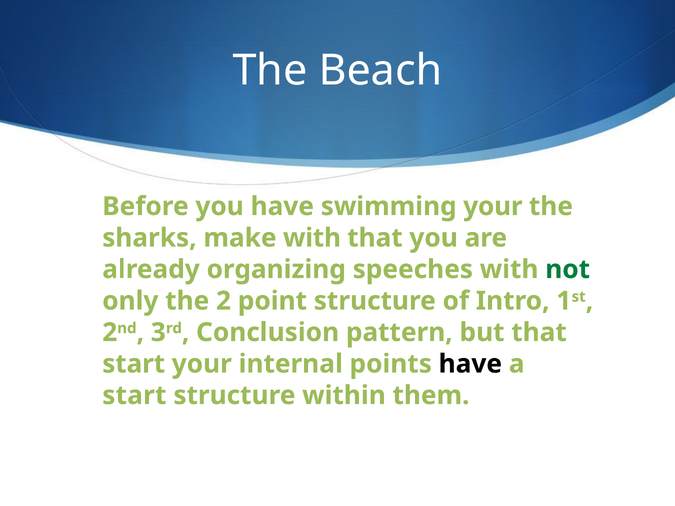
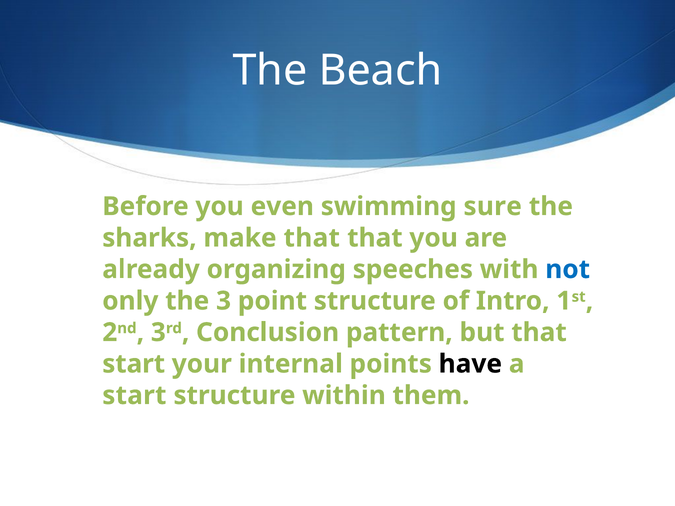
you have: have -> even
swimming your: your -> sure
make with: with -> that
not colour: green -> blue
the 2: 2 -> 3
